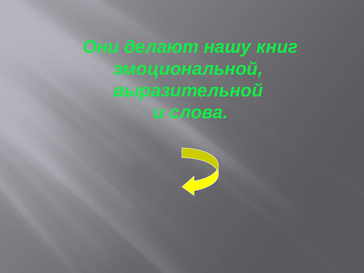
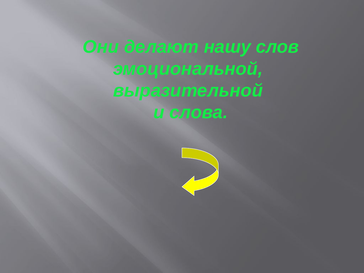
книг: книг -> слов
